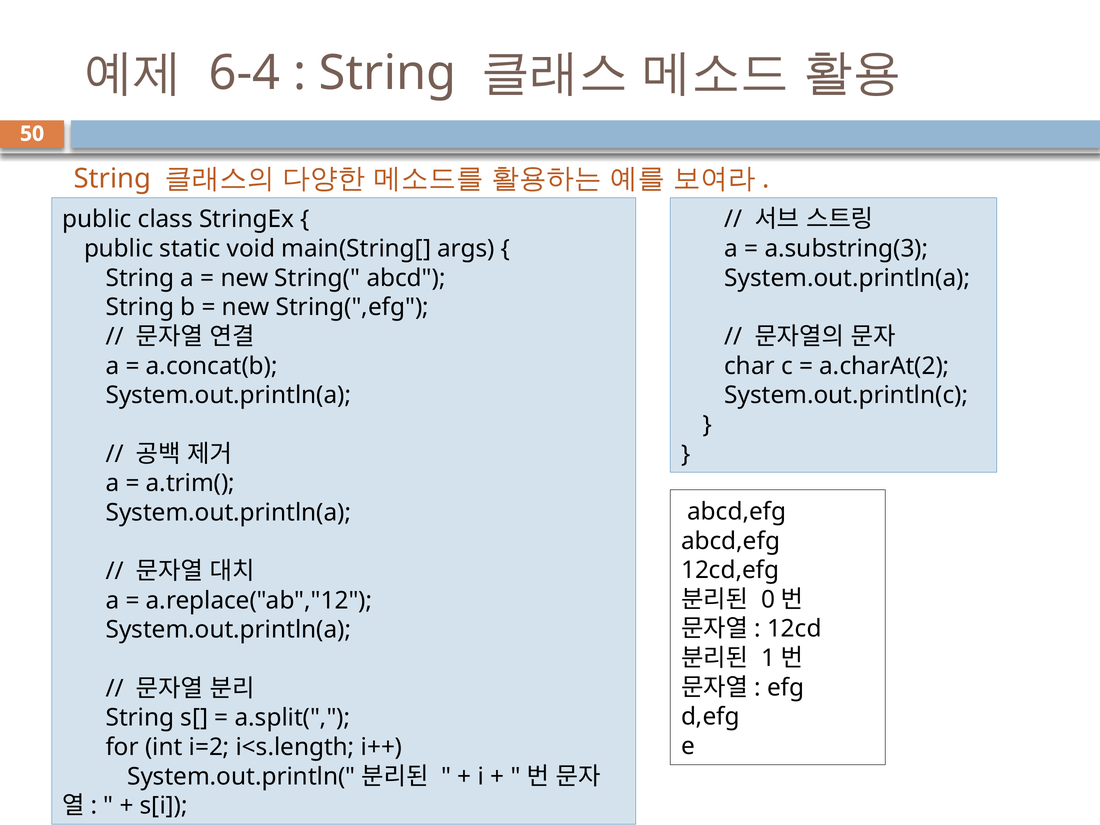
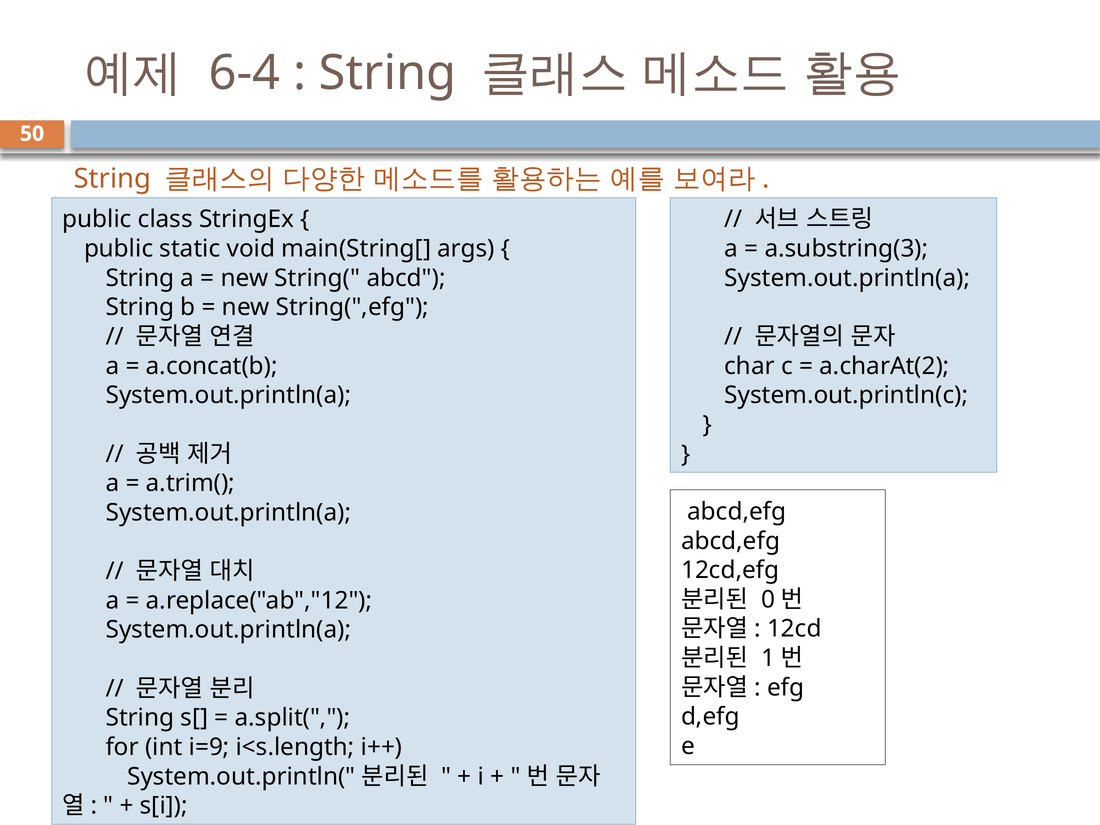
i=2: i=2 -> i=9
